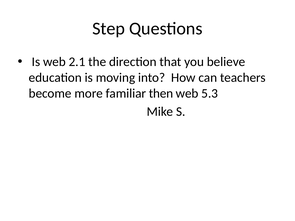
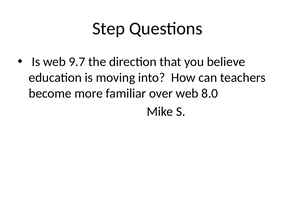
2.1: 2.1 -> 9.7
then: then -> over
5.3: 5.3 -> 8.0
